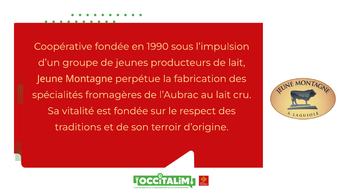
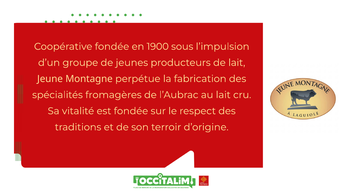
1990: 1990 -> 1900
